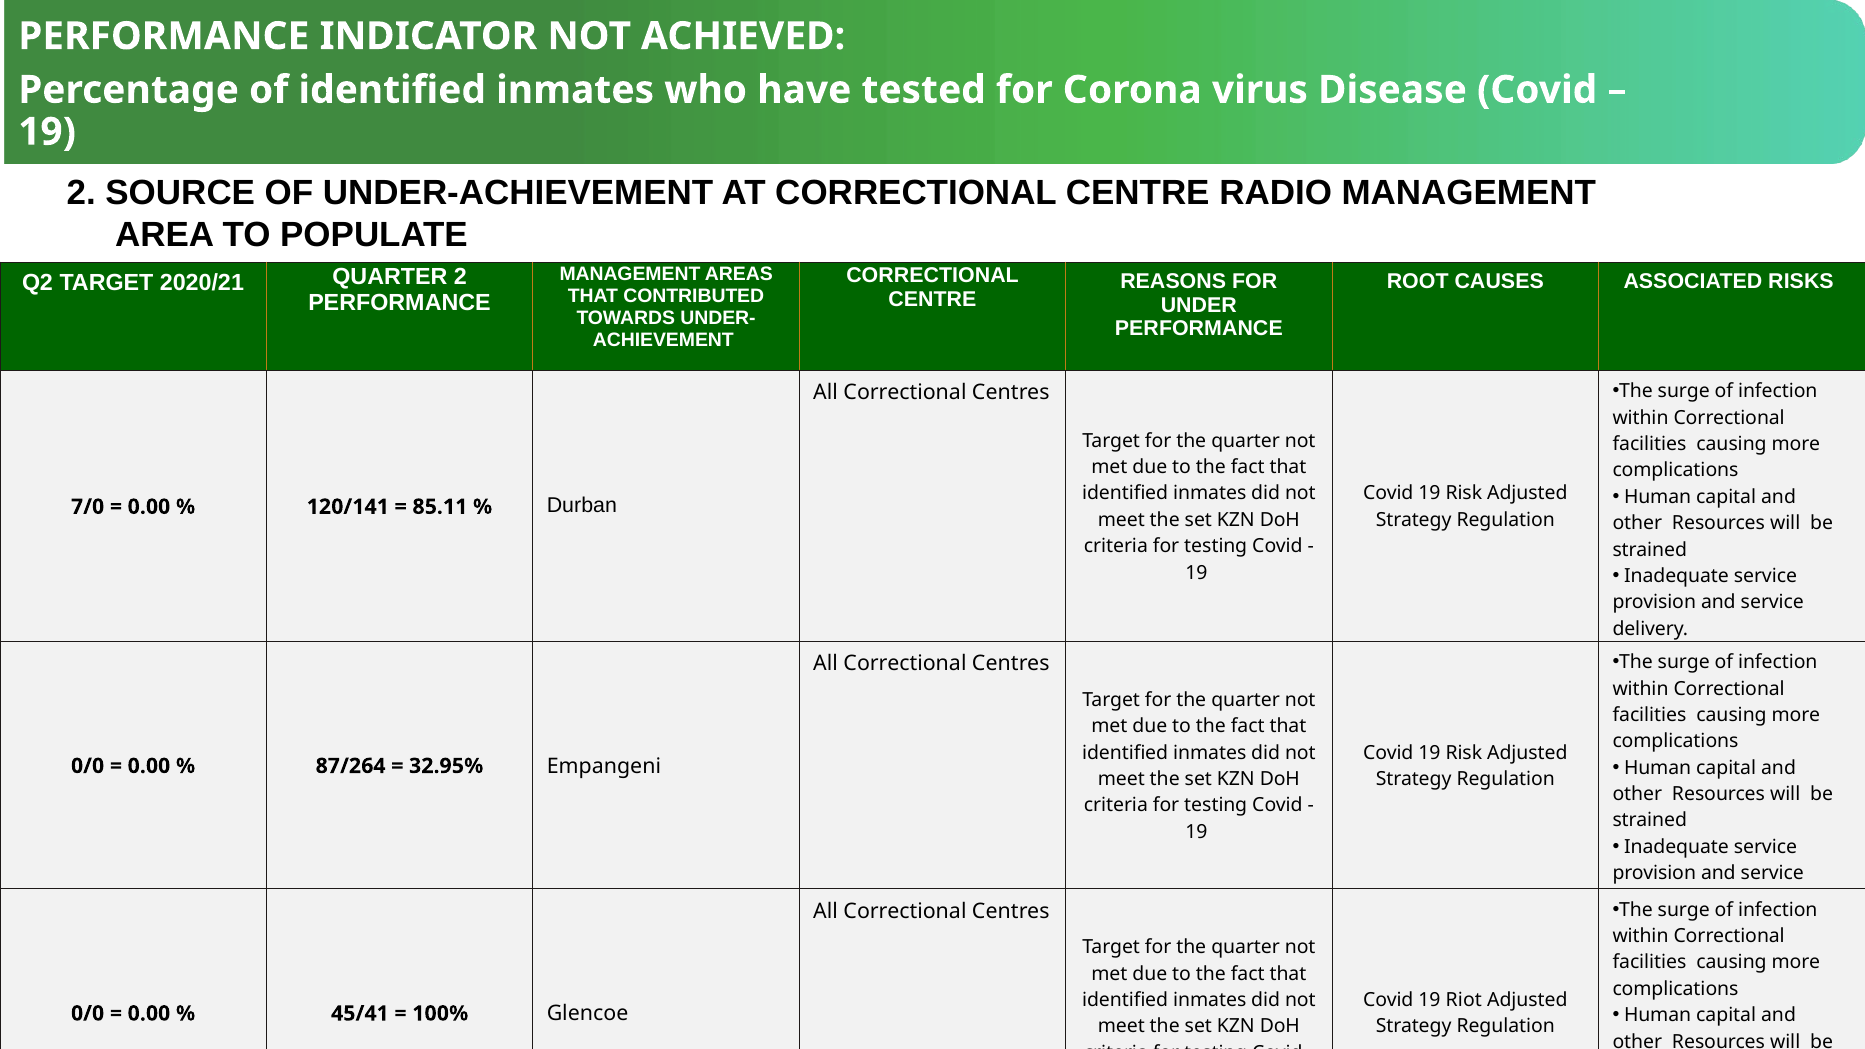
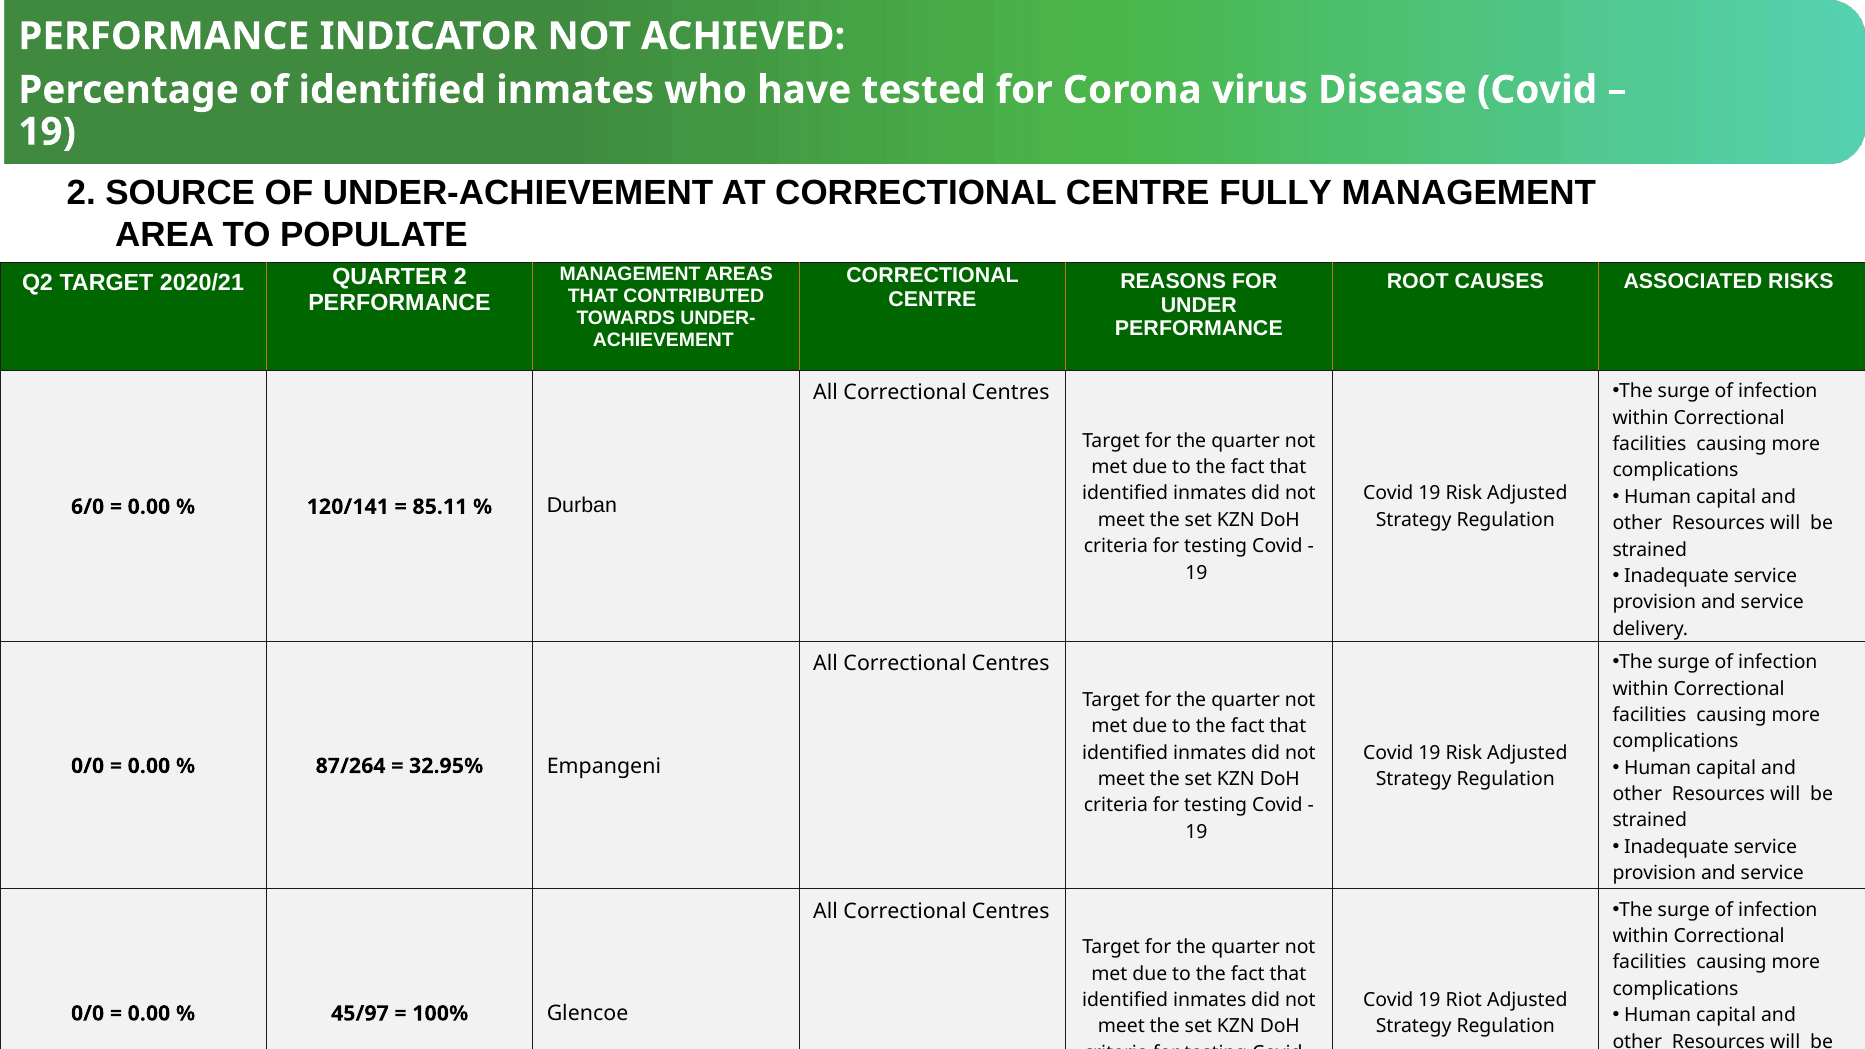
RADIO: RADIO -> FULLY
7/0: 7/0 -> 6/0
45/41: 45/41 -> 45/97
